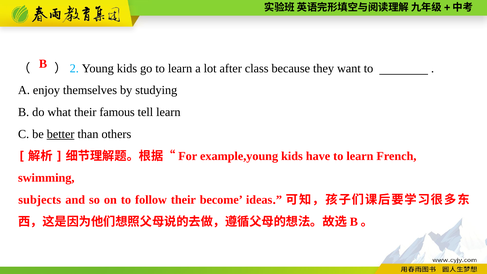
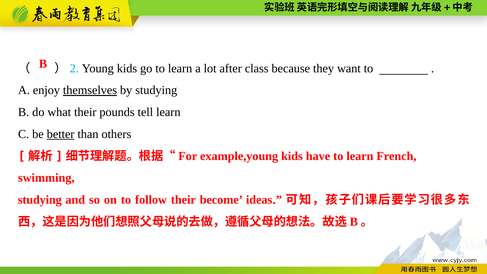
themselves underline: none -> present
famous: famous -> pounds
subjects at (40, 200): subjects -> studying
